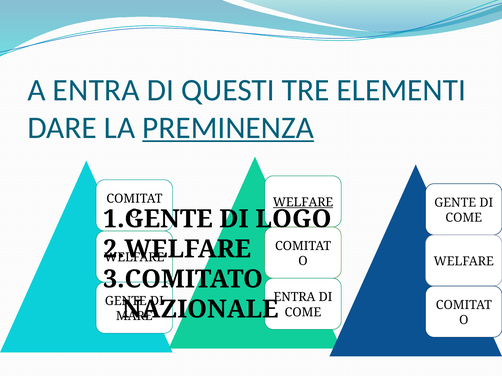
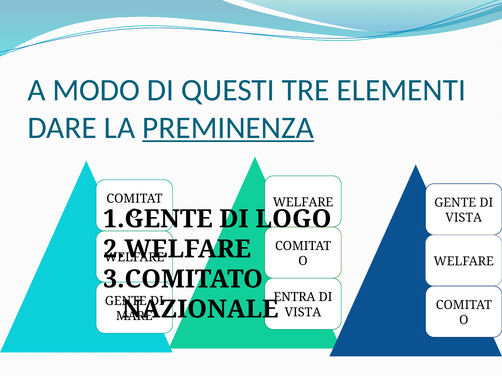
A ENTRA: ENTRA -> MODO
WELFARE at (303, 203) underline: present -> none
COME at (464, 218): COME -> VISTA
COME at (303, 313): COME -> VISTA
